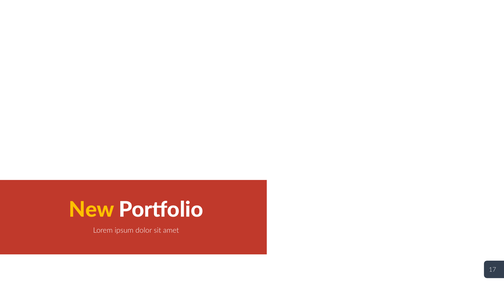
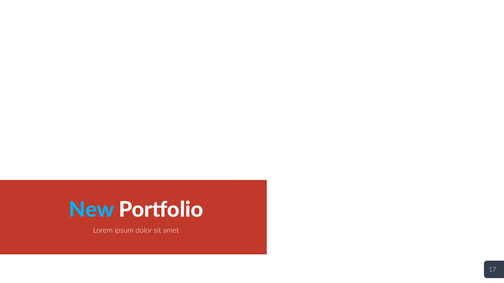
New colour: yellow -> light blue
